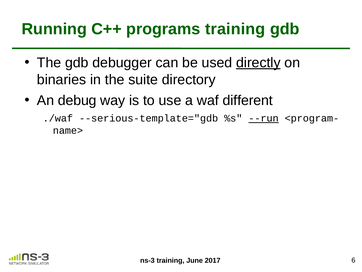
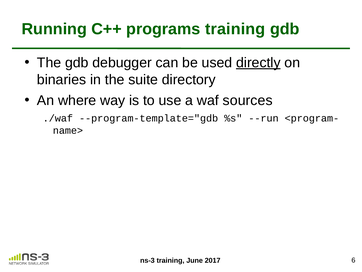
debug: debug -> where
different: different -> sources
--serious-template="gdb: --serious-template="gdb -> --program-template="gdb
--run underline: present -> none
